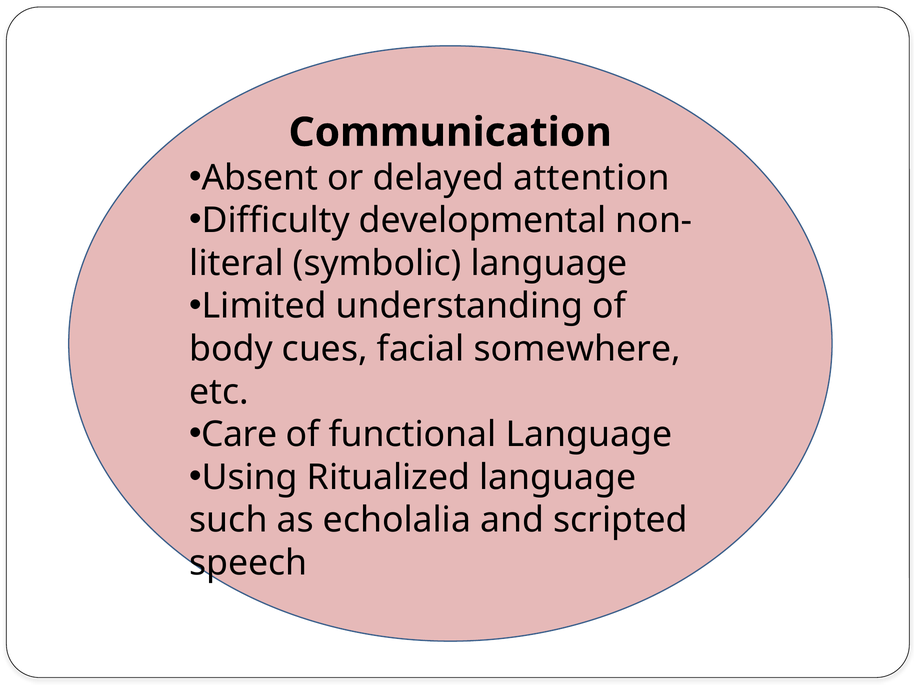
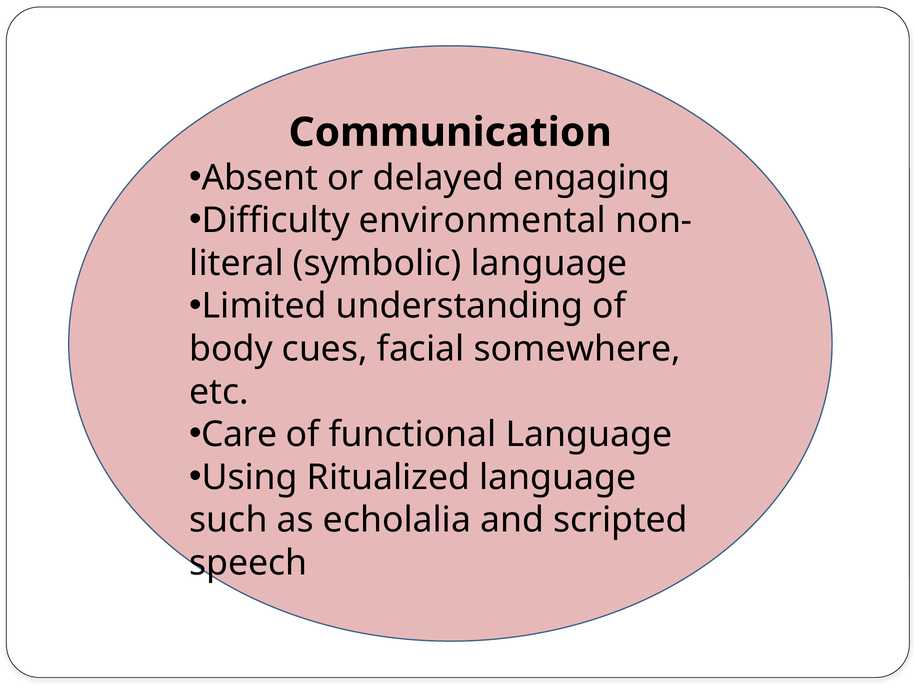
attention: attention -> engaging
developmental: developmental -> environmental
